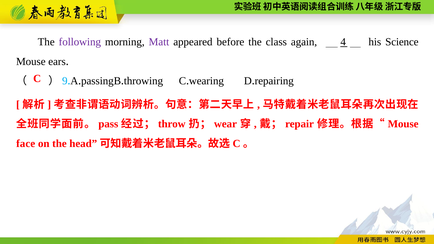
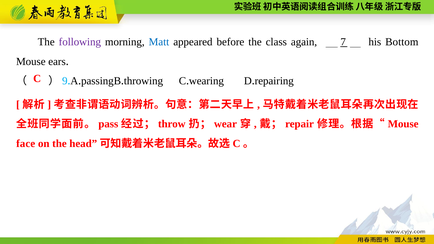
Matt colour: purple -> blue
4: 4 -> 7
Science: Science -> Bottom
